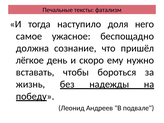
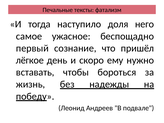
должна: должна -> первый
